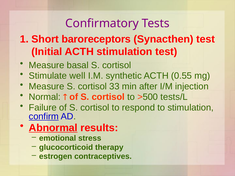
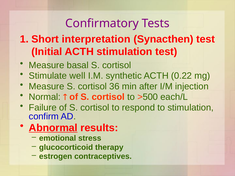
baroreceptors: baroreceptors -> interpretation
0.55: 0.55 -> 0.22
33: 33 -> 36
tests/L: tests/L -> each/L
confirm underline: present -> none
